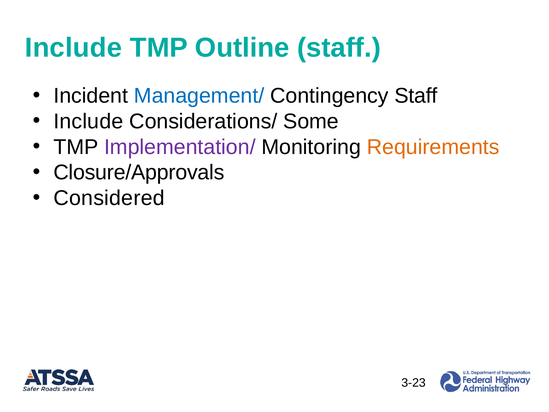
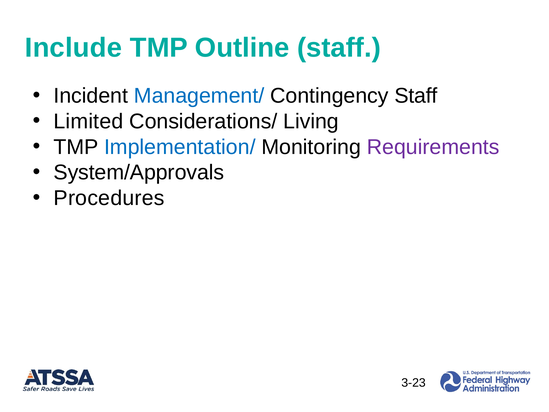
Include at (88, 121): Include -> Limited
Some: Some -> Living
Implementation/ colour: purple -> blue
Requirements colour: orange -> purple
Closure/Approvals: Closure/Approvals -> System/Approvals
Considered: Considered -> Procedures
